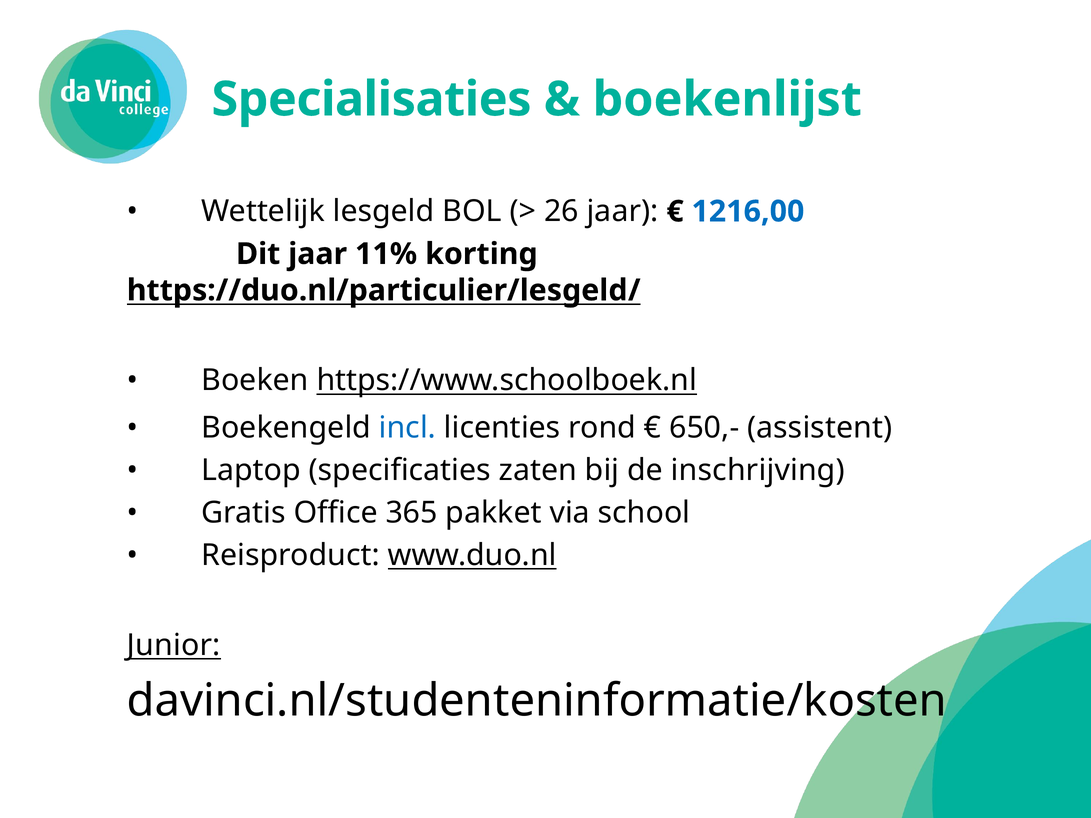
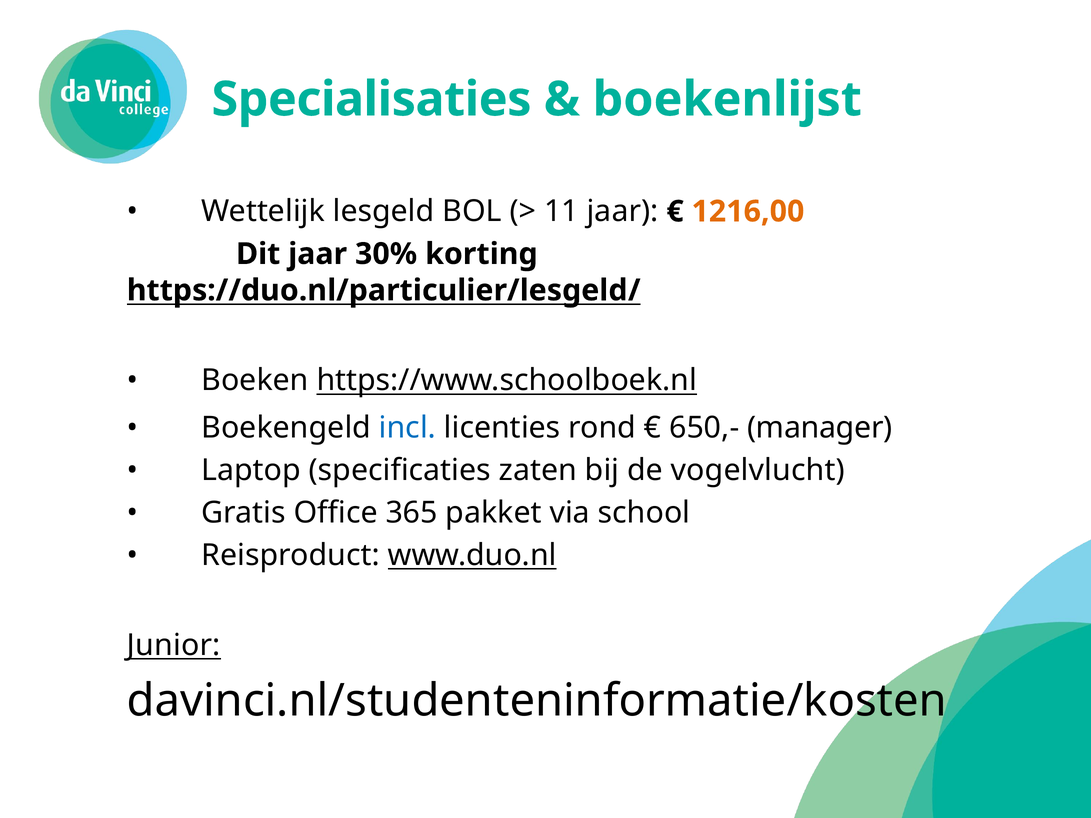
26: 26 -> 11
1216,00 colour: blue -> orange
11%: 11% -> 30%
assistent: assistent -> manager
inschrijving: inschrijving -> vogelvlucht
